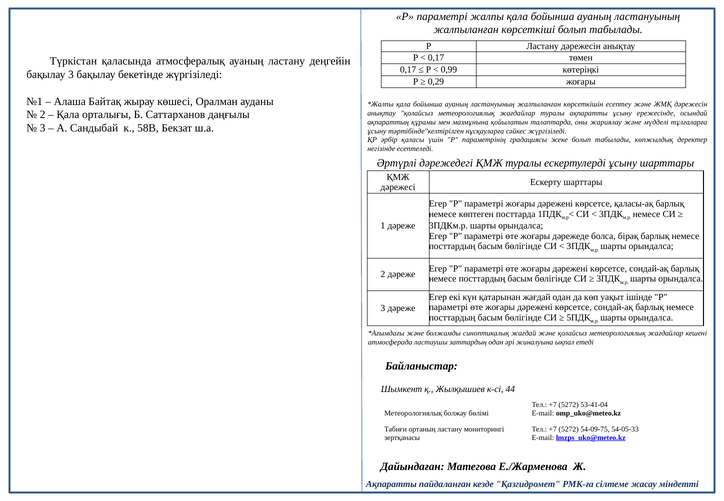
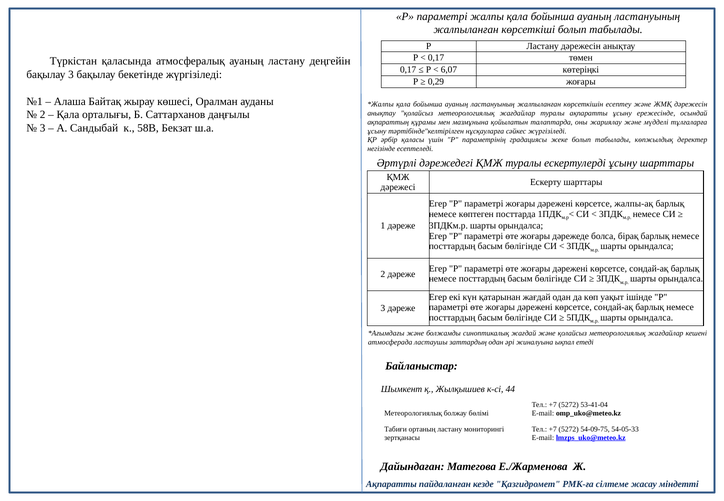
0,99: 0,99 -> 6,07
қаласы-ақ: қаласы-ақ -> жалпы-ақ
